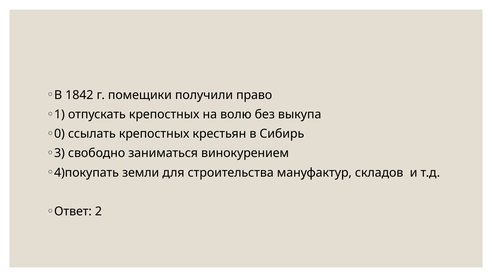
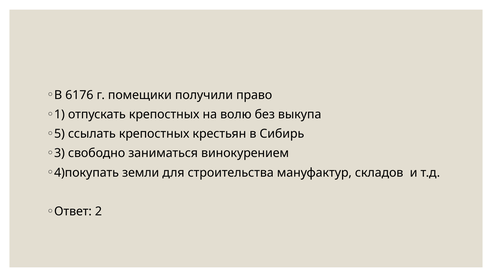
1842: 1842 -> 6176
0: 0 -> 5
